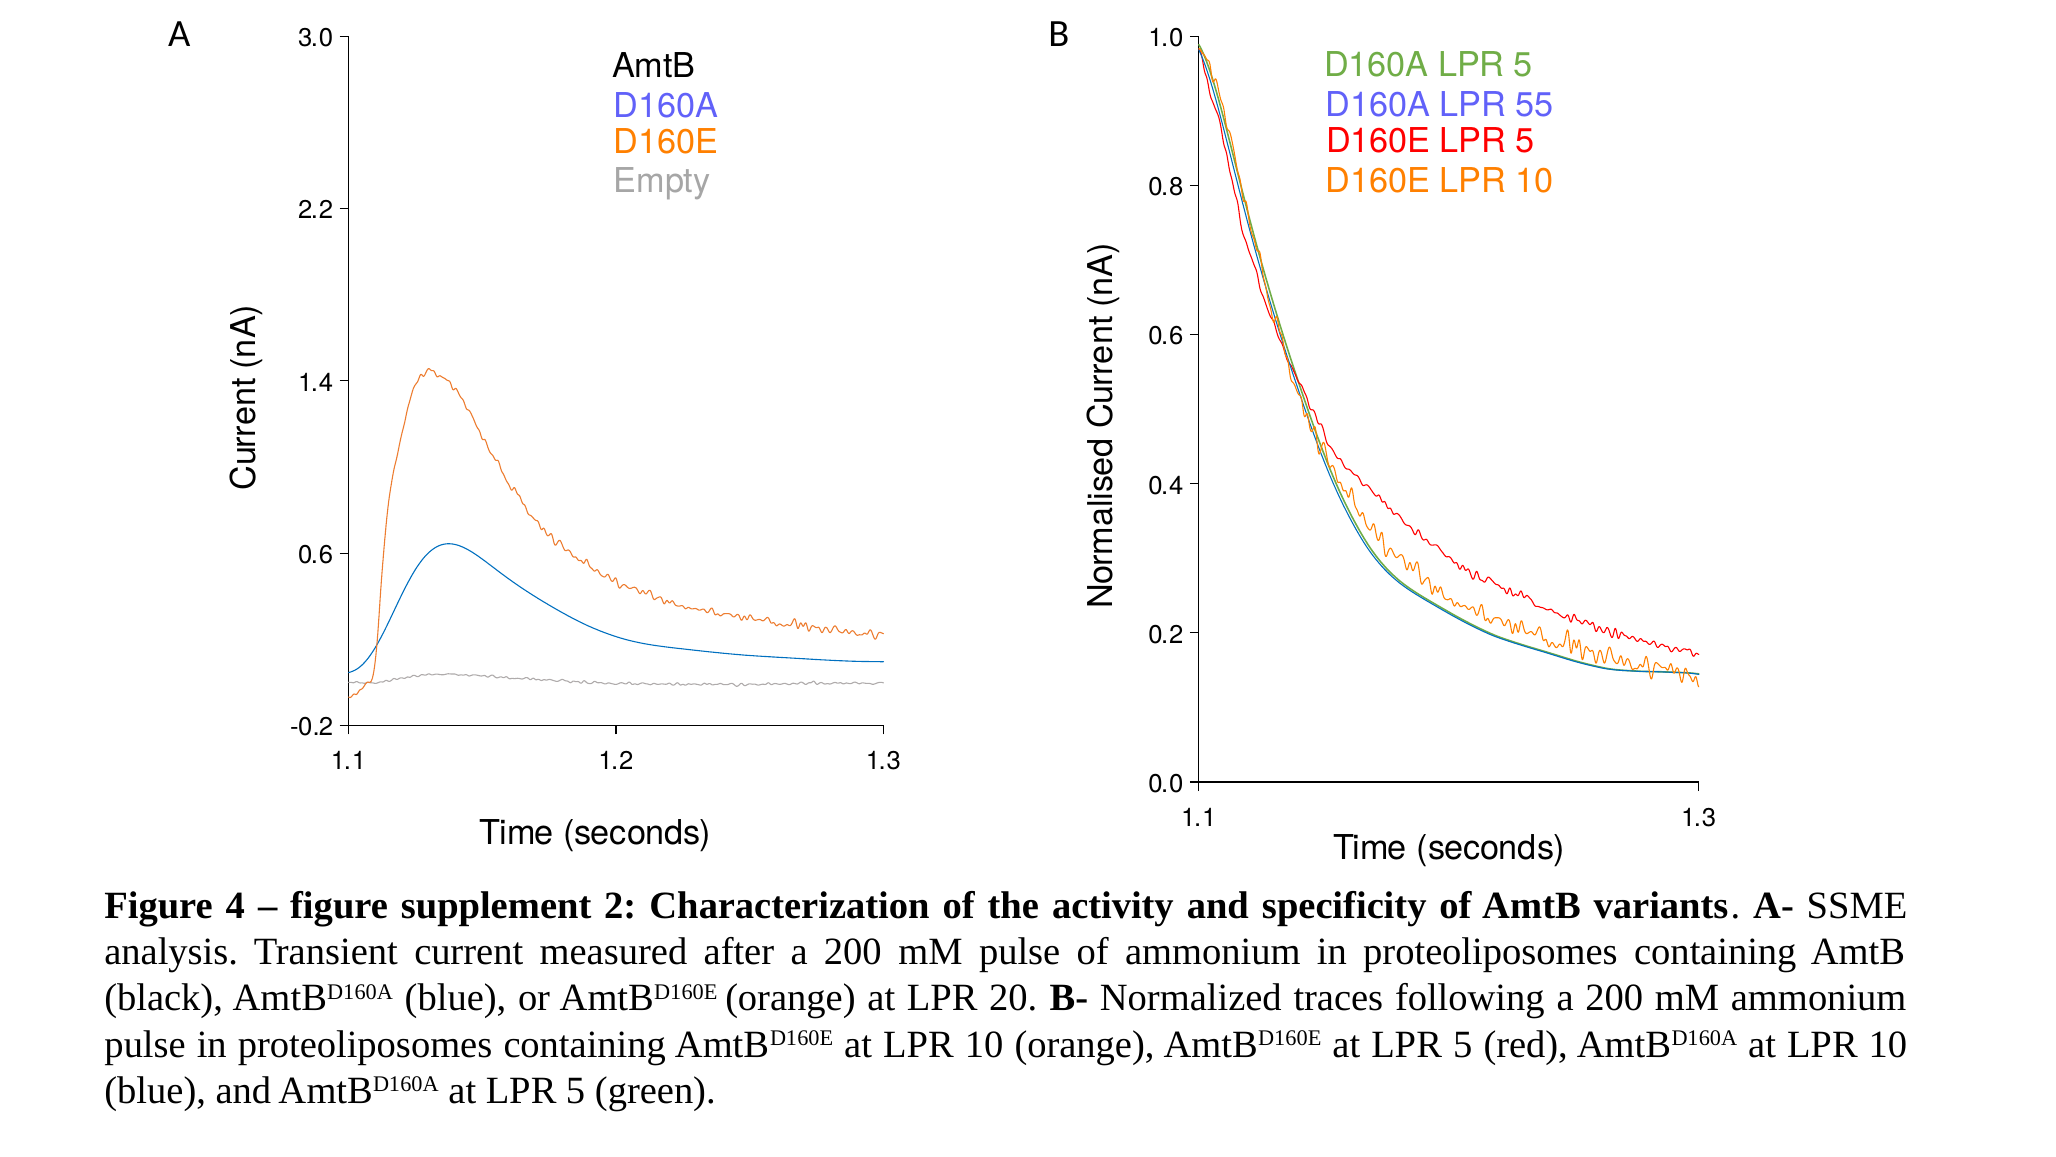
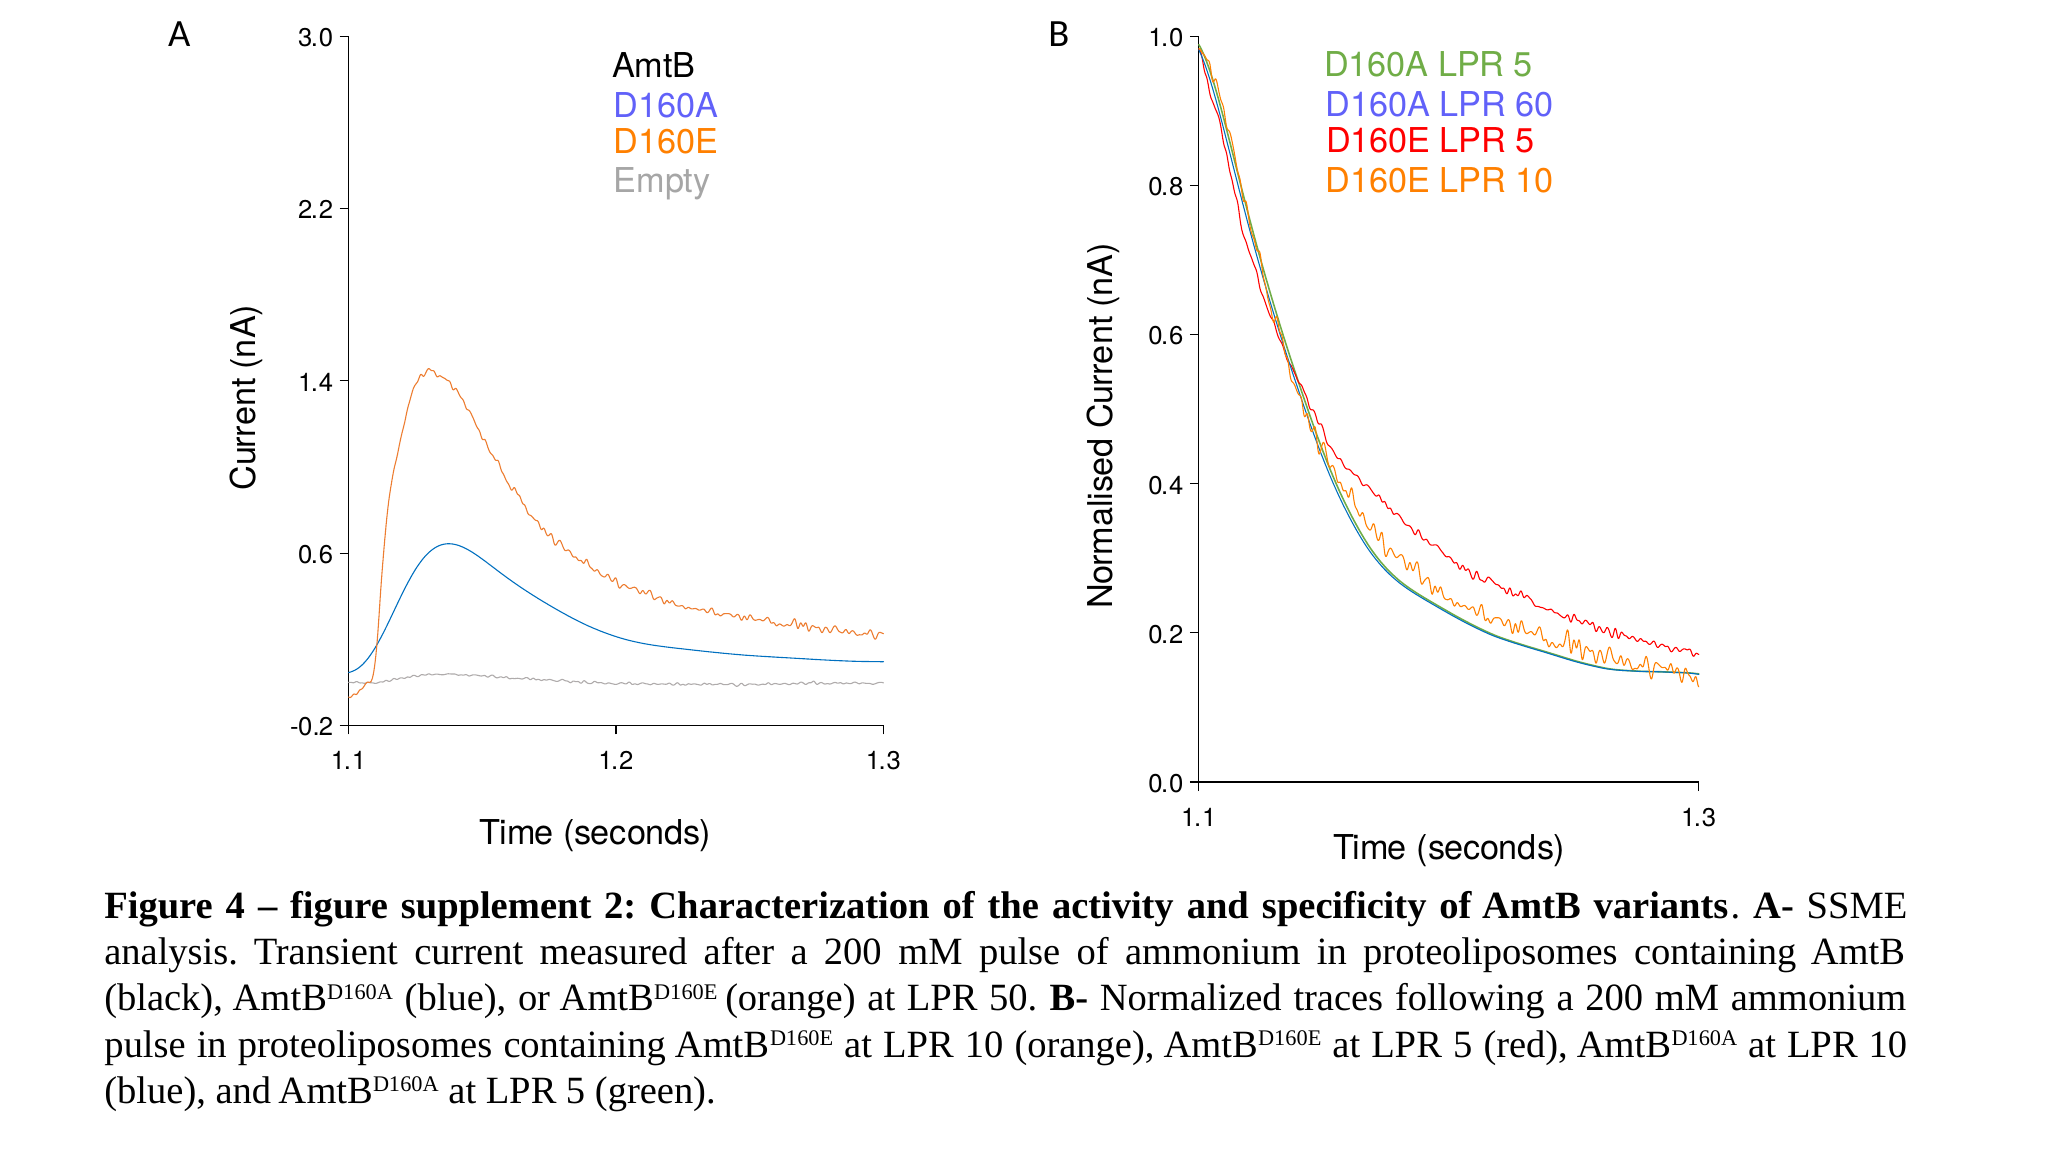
55: 55 -> 60
20: 20 -> 50
